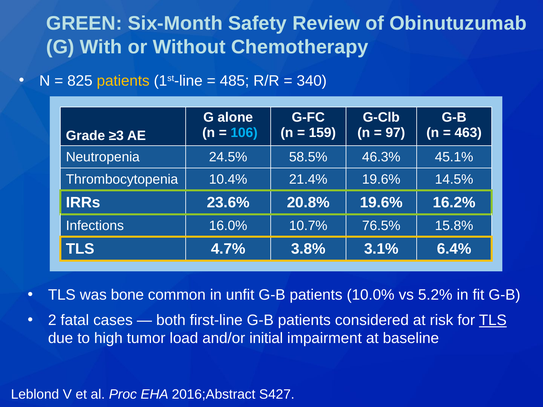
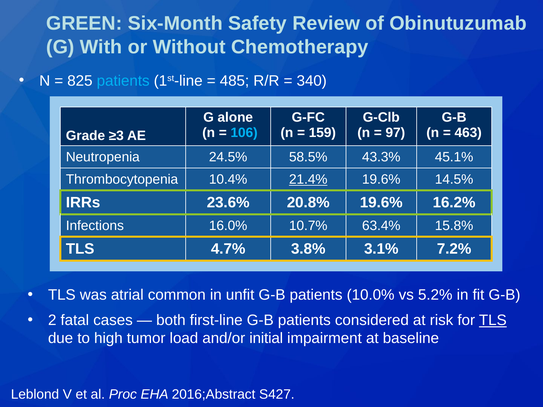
patients at (123, 81) colour: yellow -> light blue
46.3%: 46.3% -> 43.3%
21.4% underline: none -> present
76.5%: 76.5% -> 63.4%
6.4%: 6.4% -> 7.2%
bone: bone -> atrial
